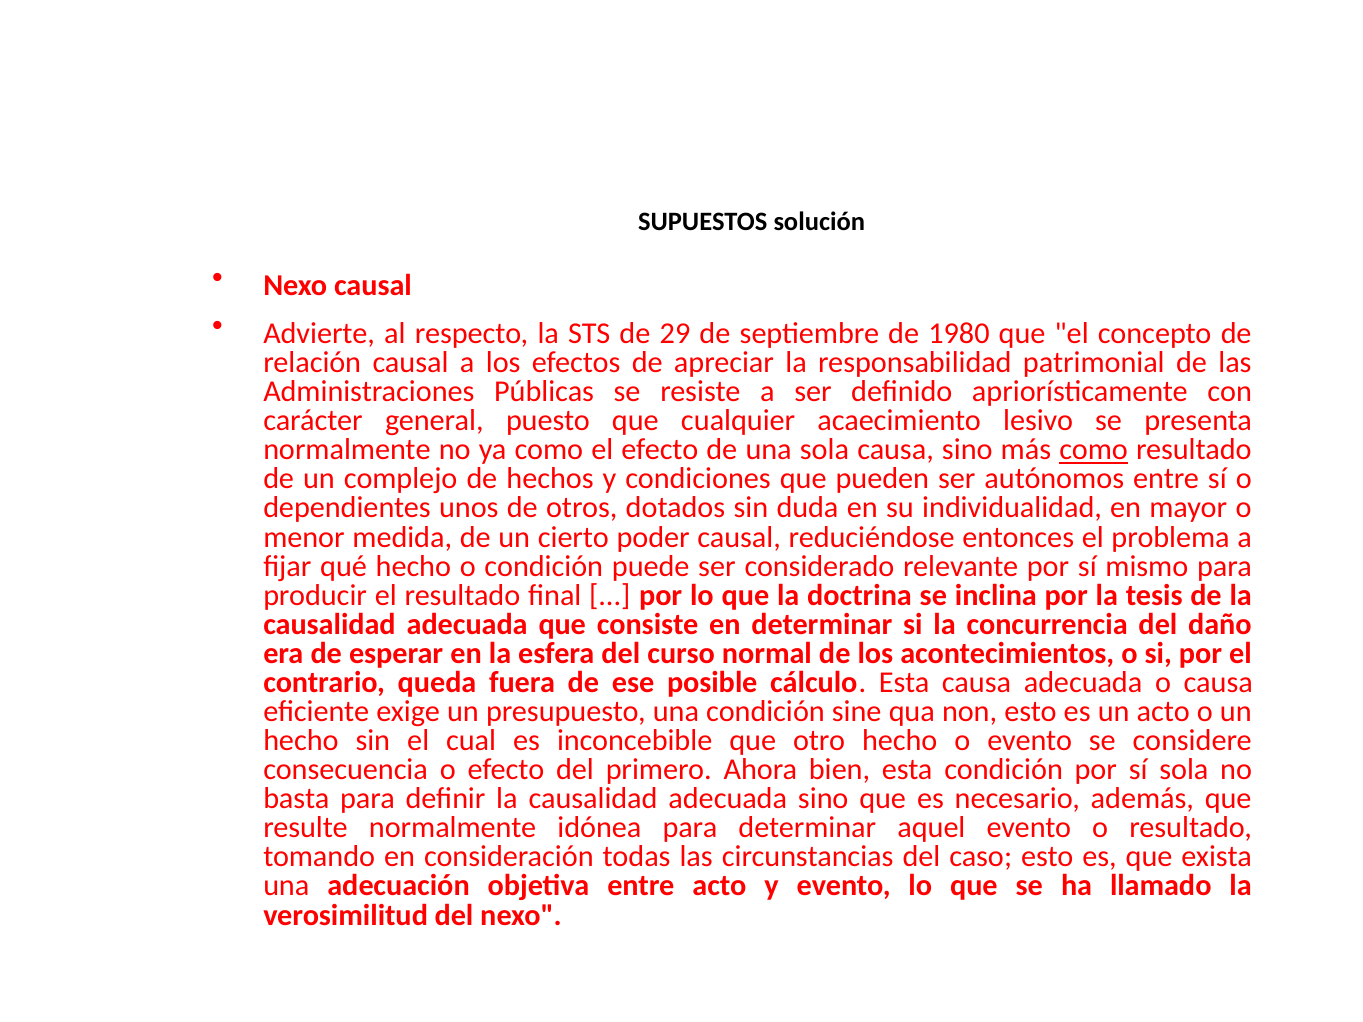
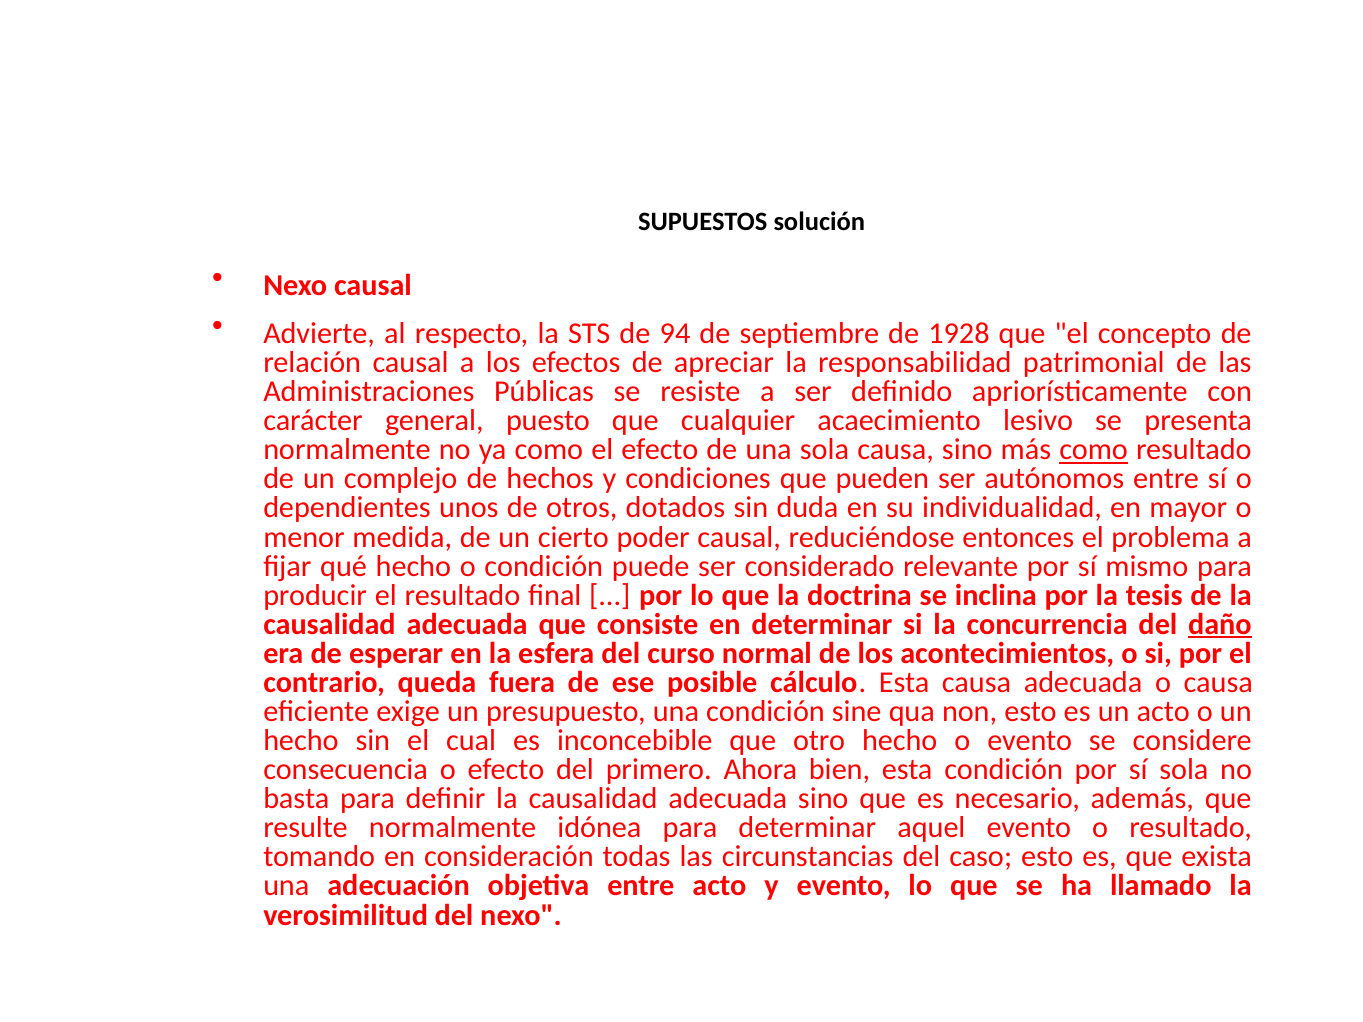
29: 29 -> 94
1980: 1980 -> 1928
daño underline: none -> present
